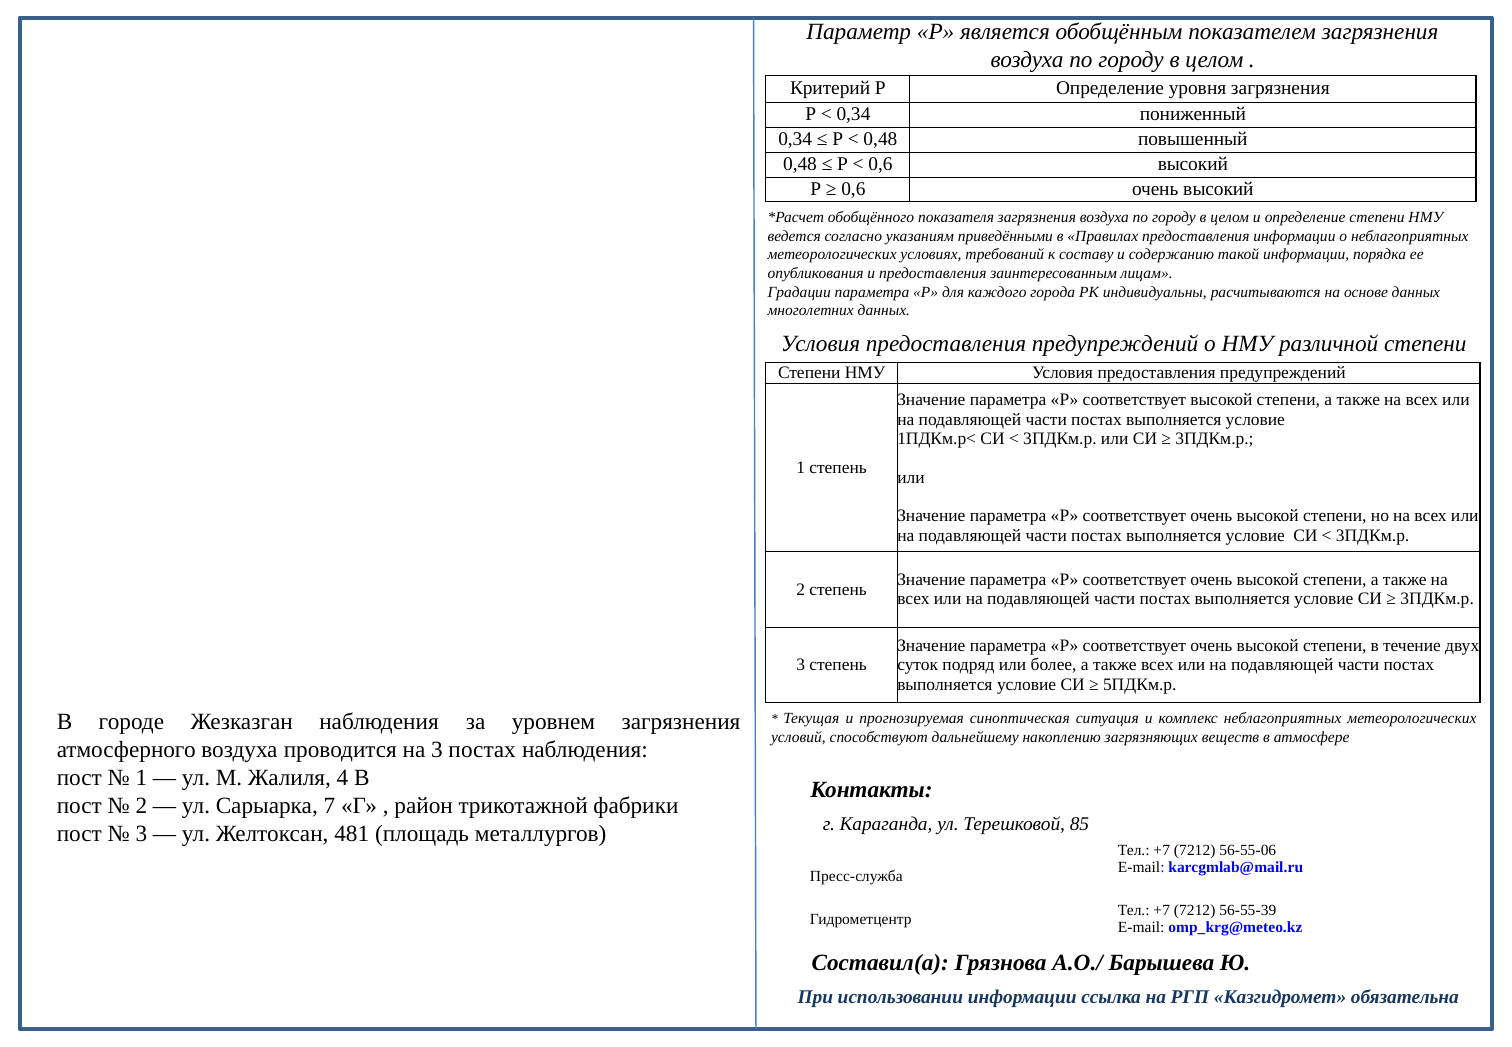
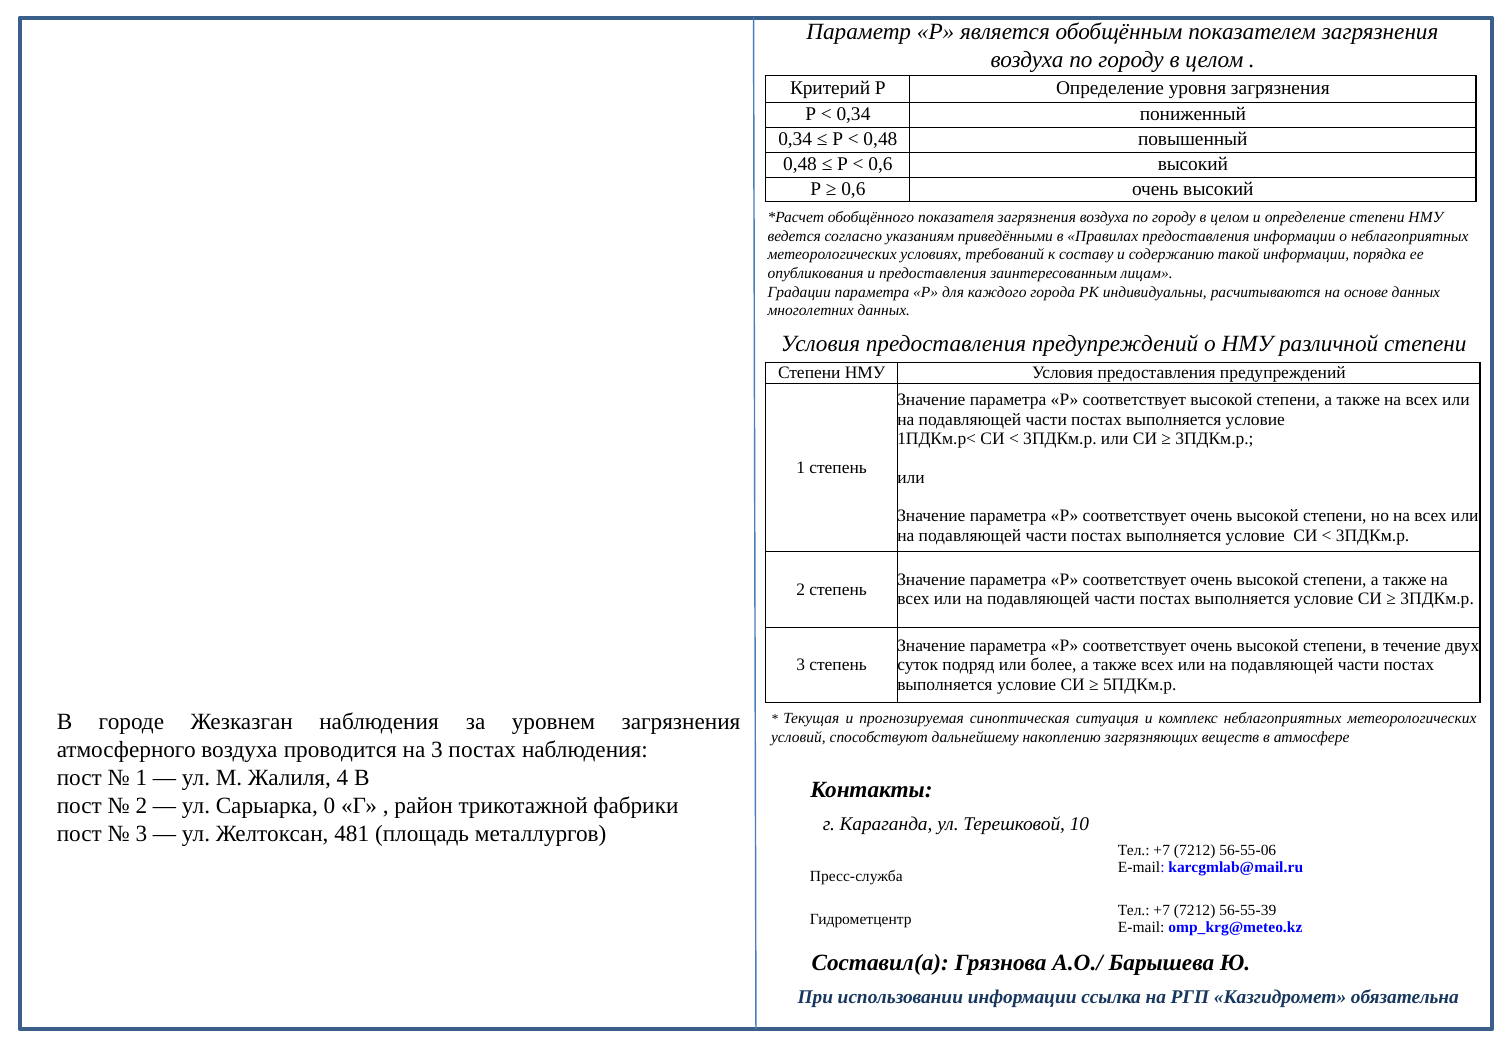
7: 7 -> 0
85: 85 -> 10
